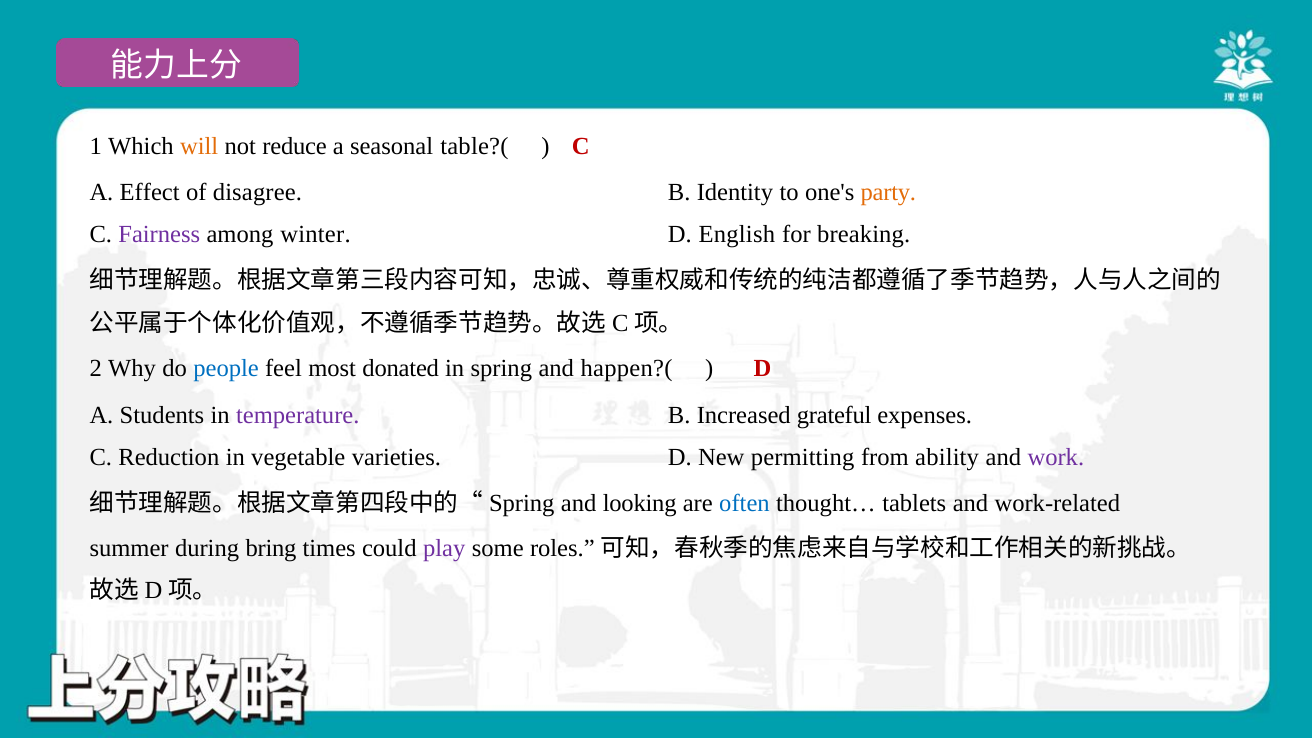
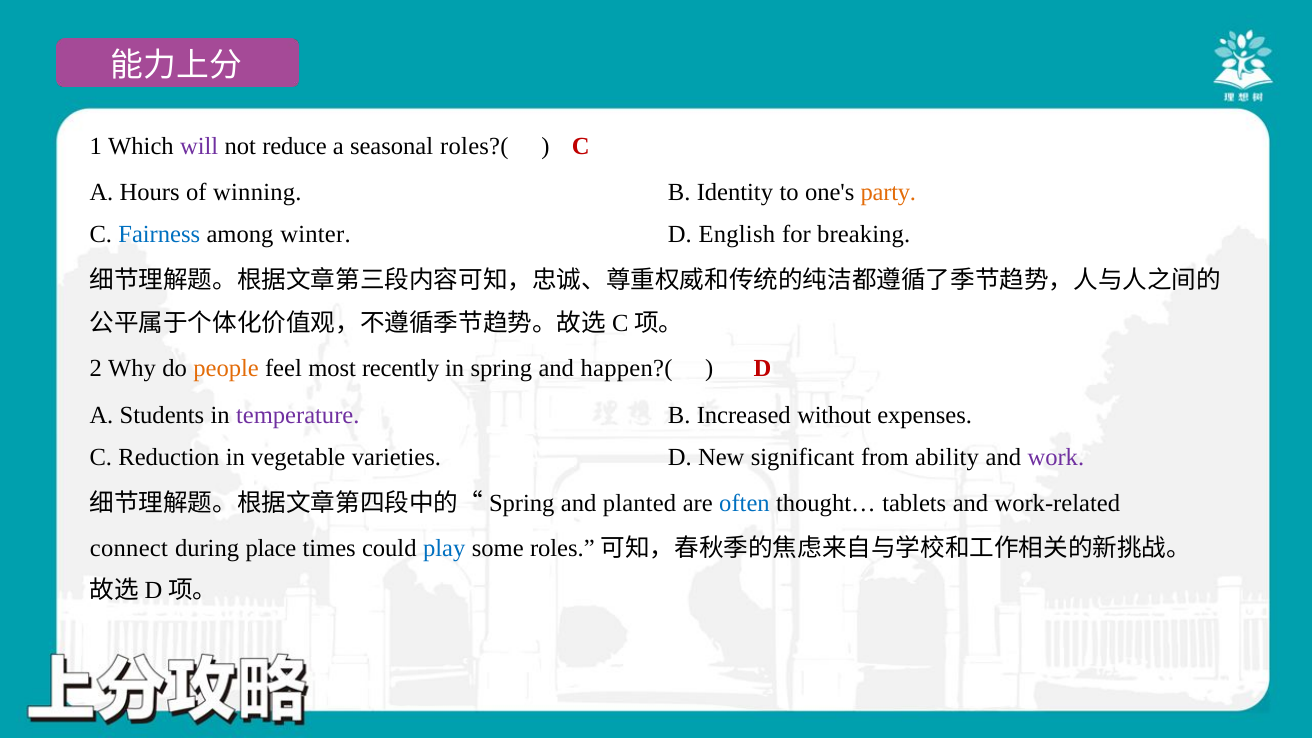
will colour: orange -> purple
table?(: table?( -> roles?(
Effect: Effect -> Hours
disagree: disagree -> winning
Fairness colour: purple -> blue
people colour: blue -> orange
donated: donated -> recently
grateful: grateful -> without
permitting: permitting -> significant
looking: looking -> planted
summer: summer -> connect
bring: bring -> place
play colour: purple -> blue
